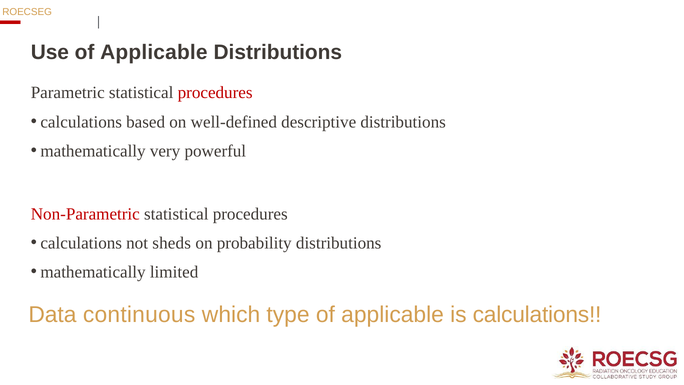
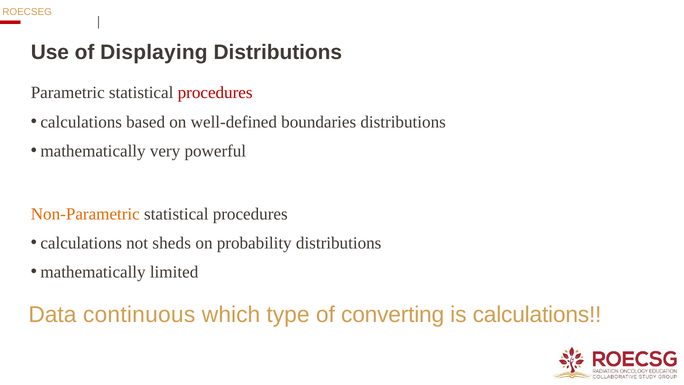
Use of Applicable: Applicable -> Displaying
descriptive: descriptive -> boundaries
Non-Parametric colour: red -> orange
type of applicable: applicable -> converting
